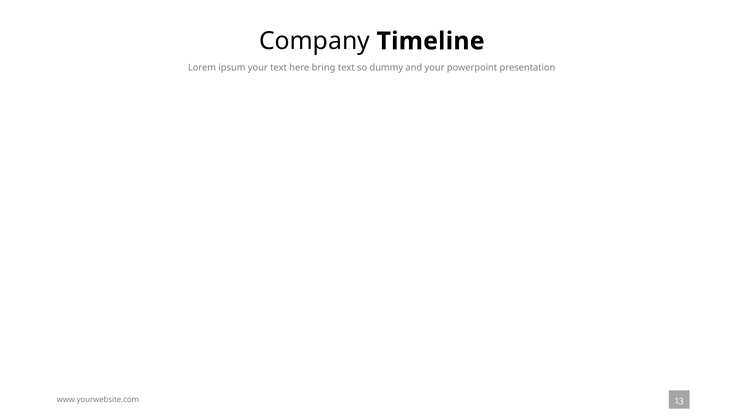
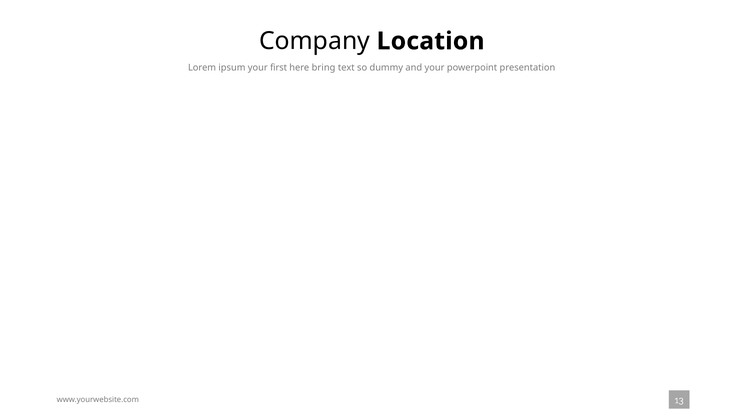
Timeline: Timeline -> Location
your text: text -> first
